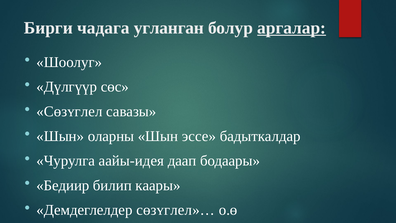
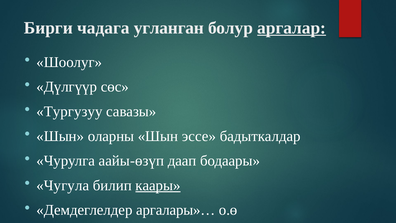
Сɵзʏглел: Сɵзʏглел -> Тургузуу
аайы-идея: аайы-идея -> аайы-өзүп
Бедиир: Бедиир -> Чугула
каары underline: none -> present
сɵзʏглел»…: сɵзʏглел»… -> аргалары»…
